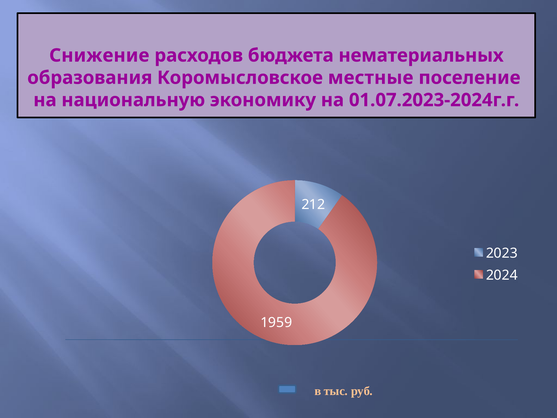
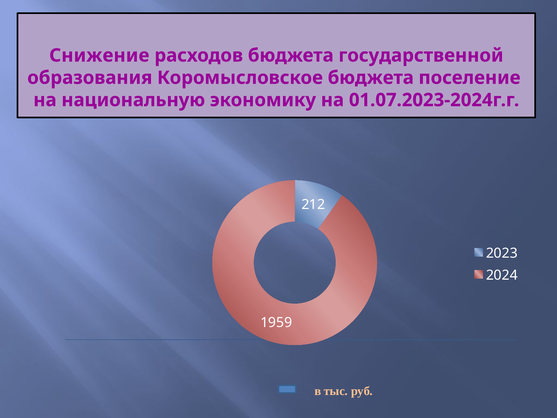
нематериальных: нематериальных -> государственной
Коромысловское местные: местные -> бюджета
